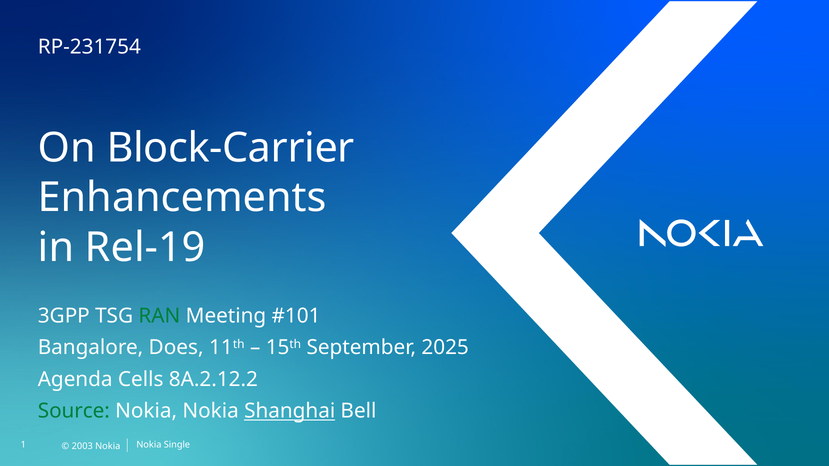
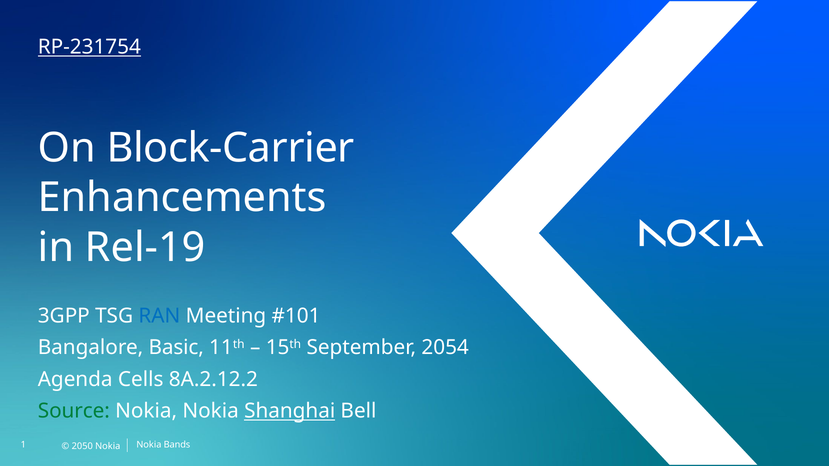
RP-231754 underline: none -> present
RAN colour: green -> blue
Does: Does -> Basic
2025: 2025 -> 2054
Single: Single -> Bands
2003: 2003 -> 2050
